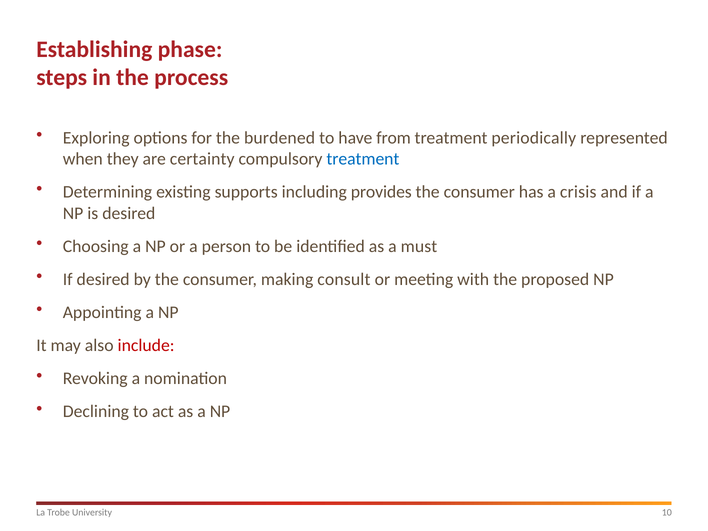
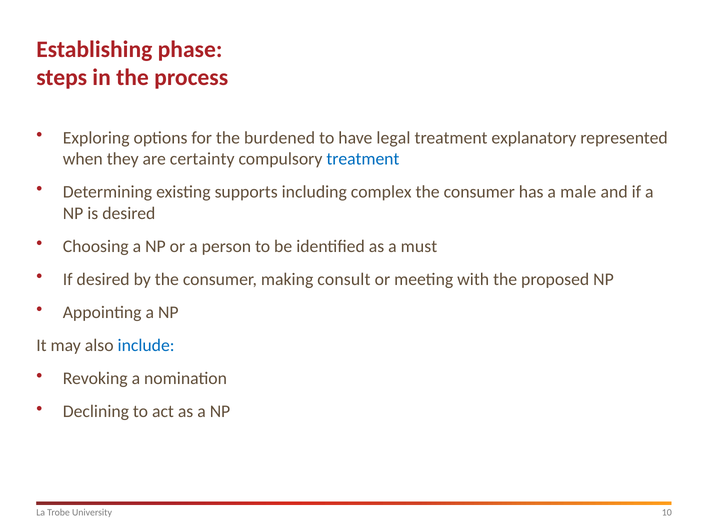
from: from -> legal
periodically: periodically -> explanatory
provides: provides -> complex
crisis: crisis -> male
include colour: red -> blue
